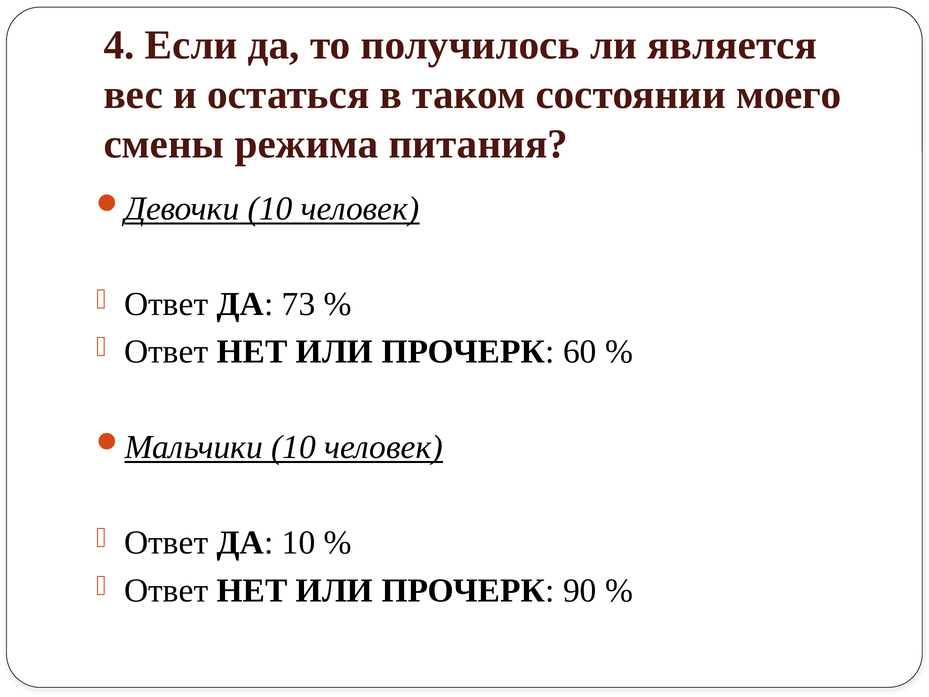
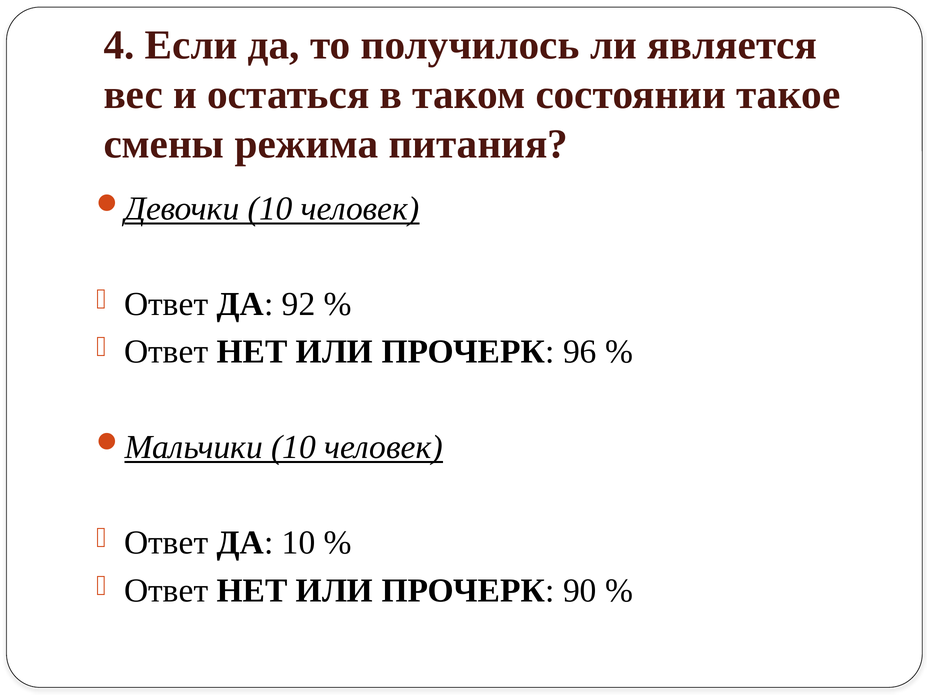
моего: моего -> такое
73: 73 -> 92
60: 60 -> 96
